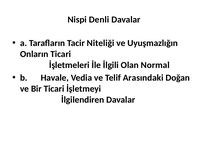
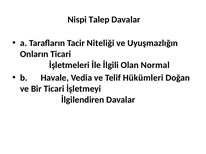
Denli: Denli -> Talep
Arasındaki: Arasındaki -> Hükümleri
